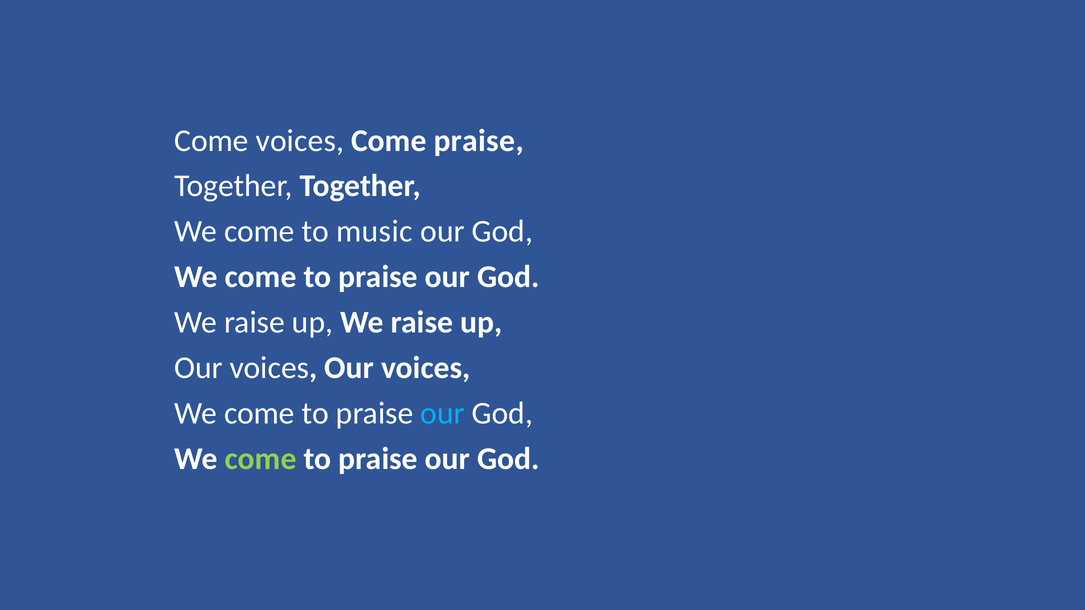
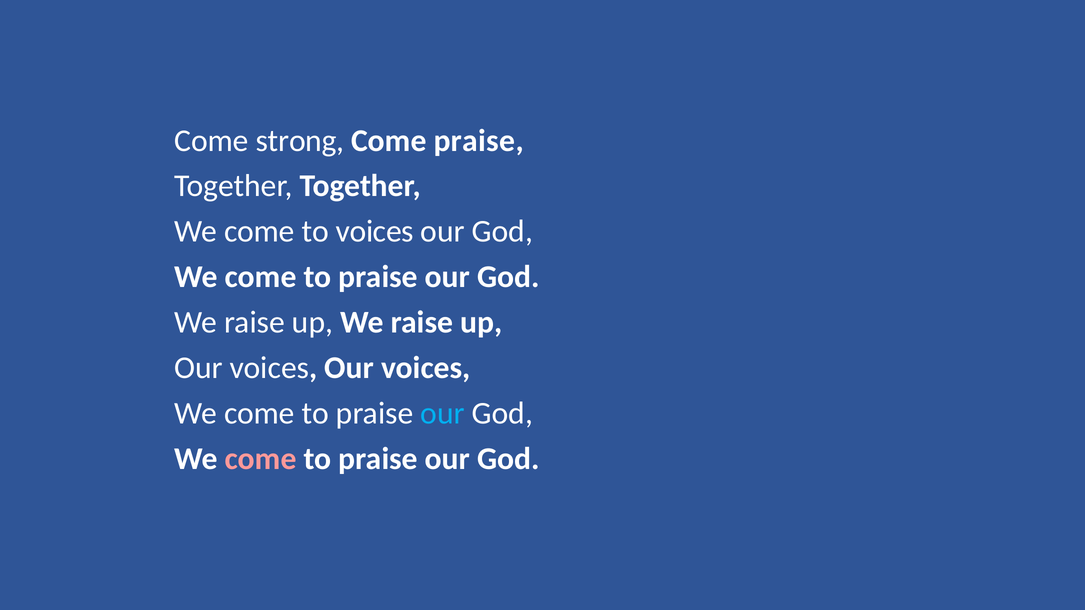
Come voices: voices -> strong
to music: music -> voices
come at (261, 459) colour: light green -> pink
